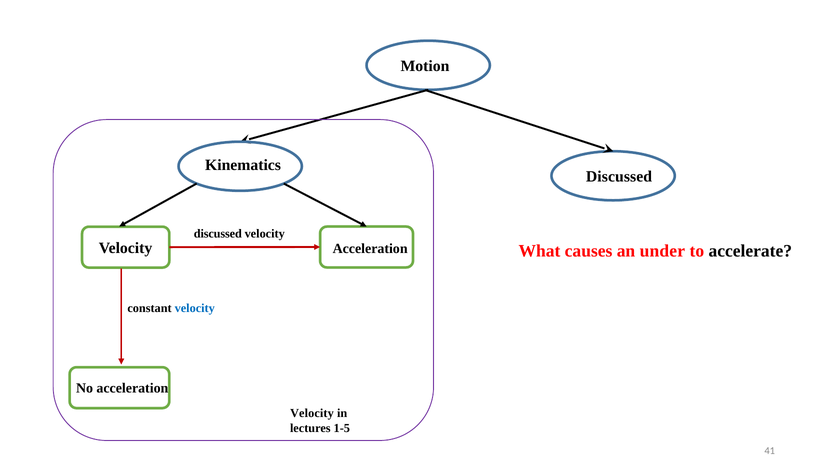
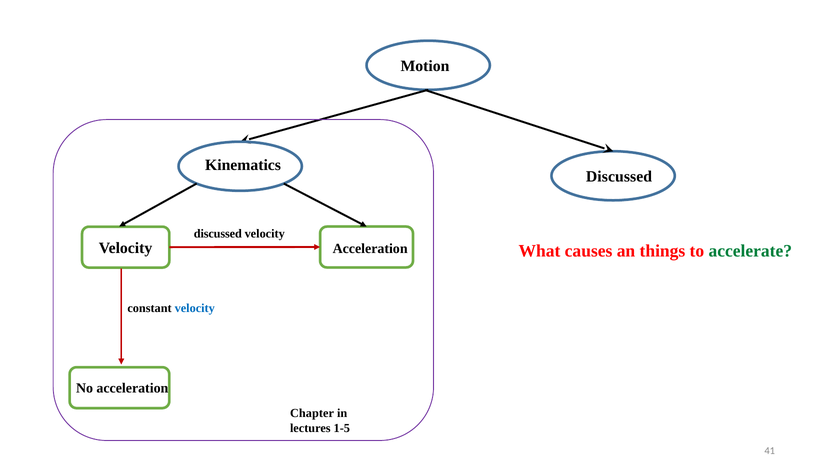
under: under -> things
accelerate colour: black -> green
Velocity at (312, 413): Velocity -> Chapter
